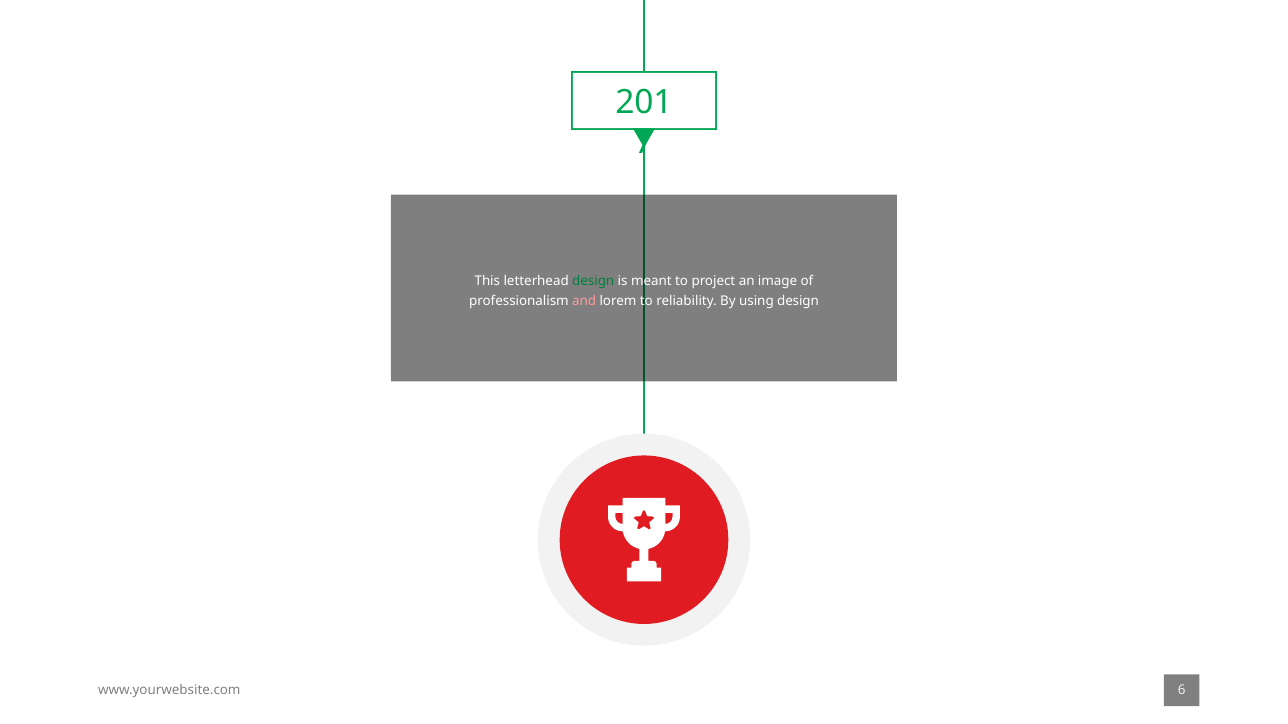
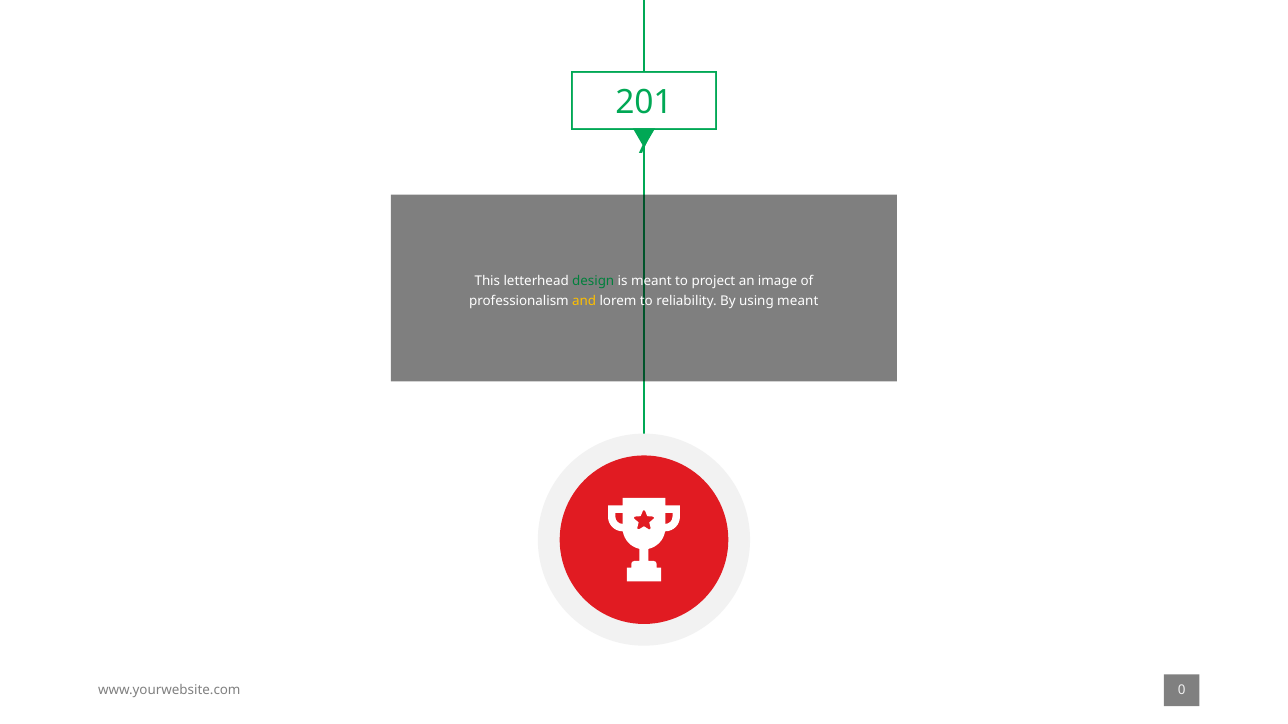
and colour: pink -> yellow
using design: design -> meant
6: 6 -> 0
